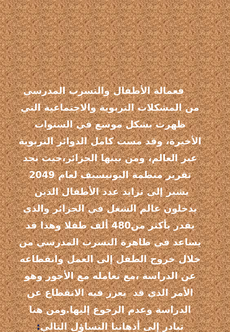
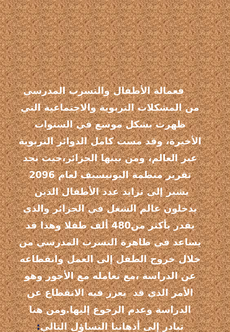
2049: 2049 -> 2096
